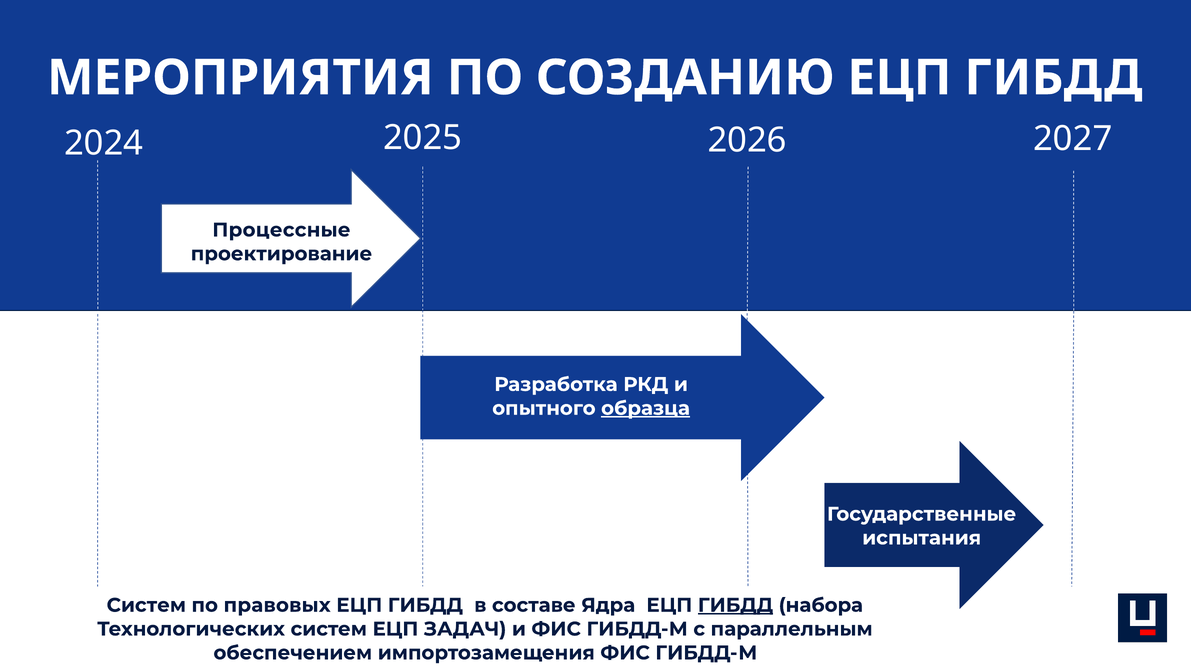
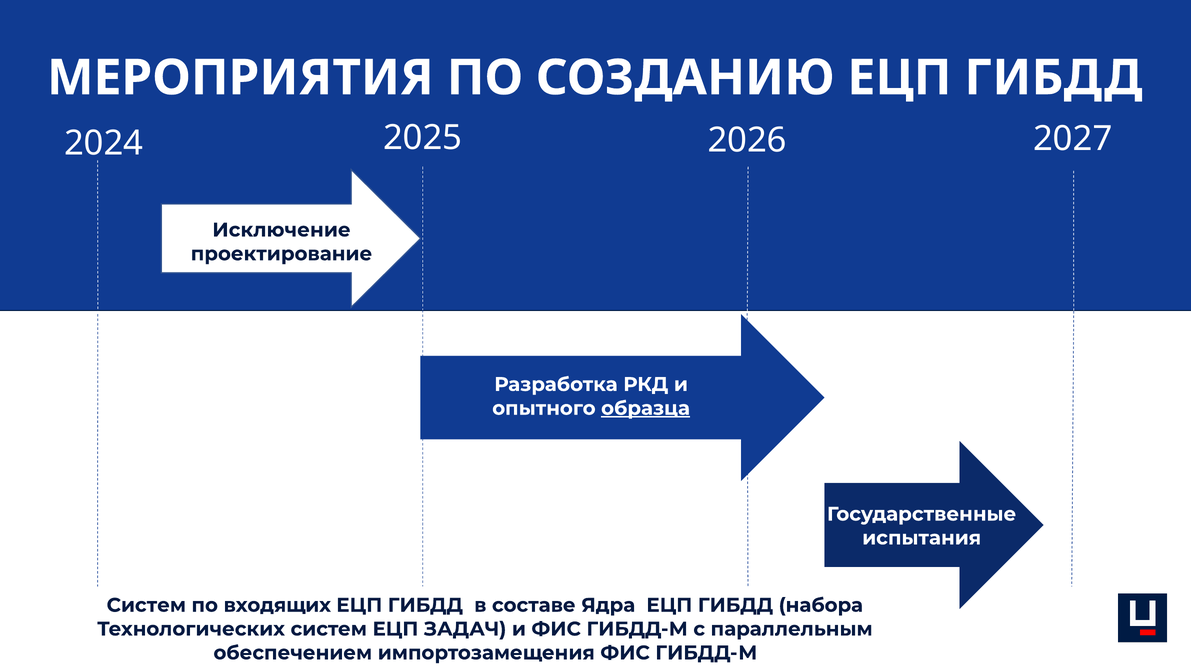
Процессные: Процессные -> Исключение
правовых: правовых -> входящих
ГИБДД at (736, 605) underline: present -> none
